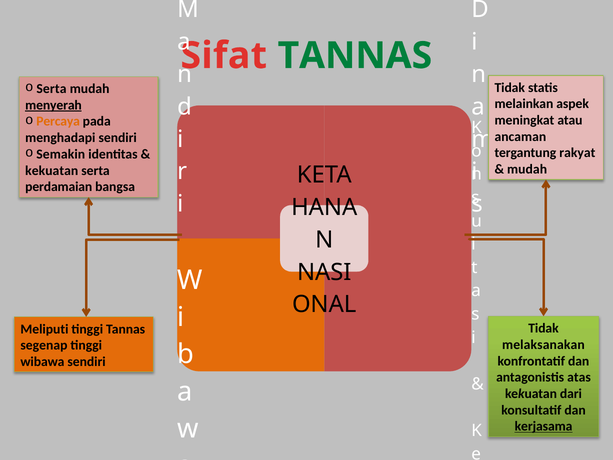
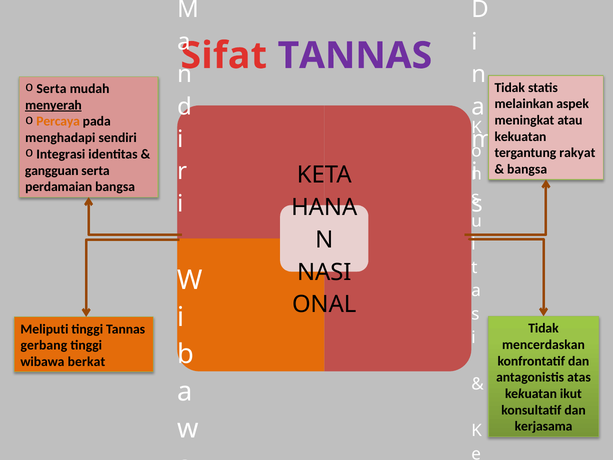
TANNAS at (355, 56) colour: green -> purple
ancaman at (520, 137): ancaman -> kekuatan
Semakin: Semakin -> Integrasi
mudah at (527, 169): mudah -> bangsa
kekuatan at (52, 170): kekuatan -> gangguan
melaksanakan: melaksanakan -> mencerdaskan
segenap: segenap -> gerbang
wibawa sendiri: sendiri -> berkat
dari: dari -> ikut
kerjasama underline: present -> none
